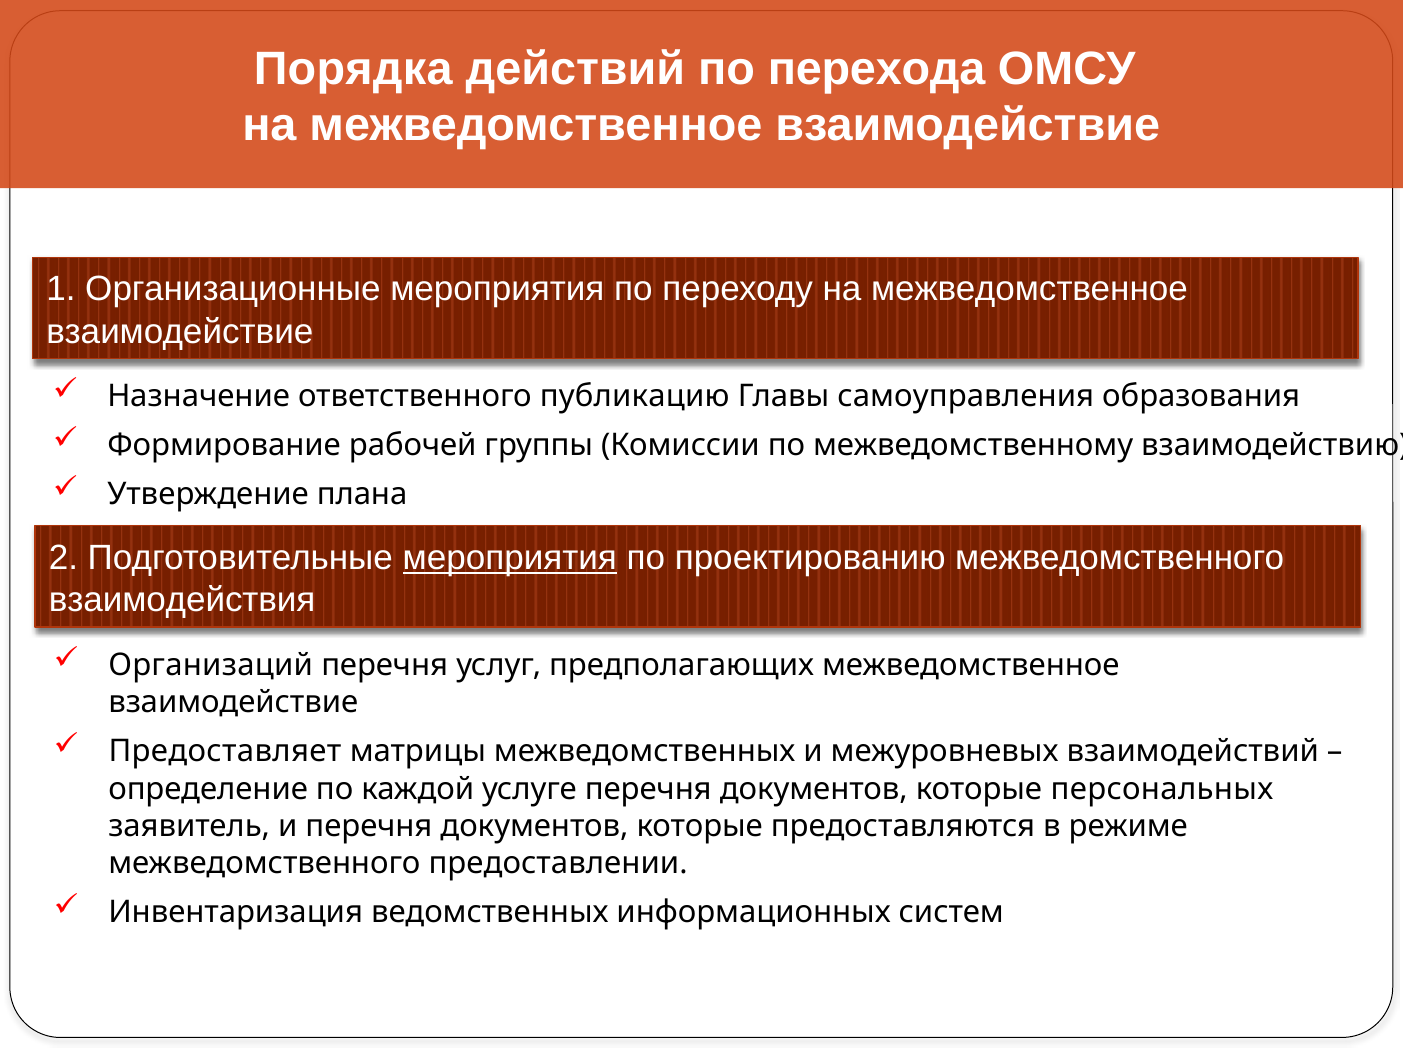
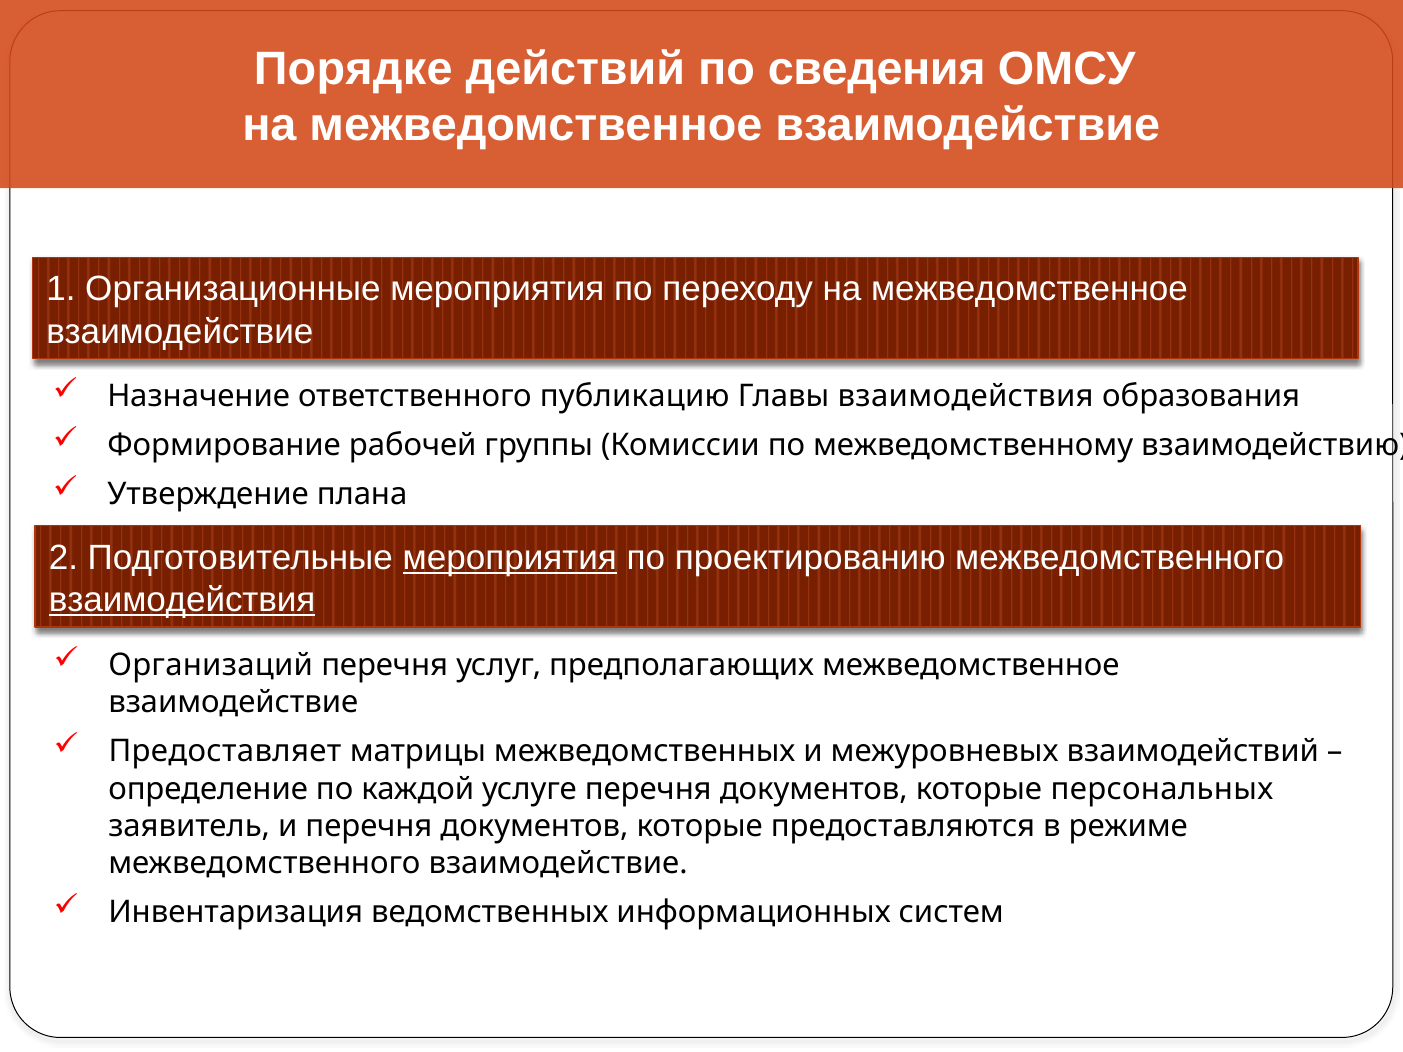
Порядка: Порядка -> Порядке
перехода: перехода -> сведения
Главы самоуправления: самоуправления -> взаимодействия
взаимодействия at (182, 600) underline: none -> present
межведомственного предоставлении: предоставлении -> взаимодействие
